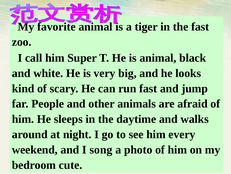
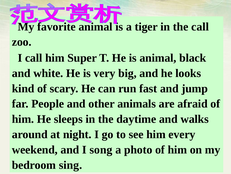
the fast: fast -> call
cute: cute -> sing
